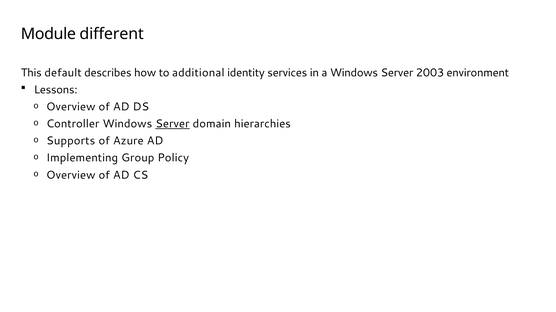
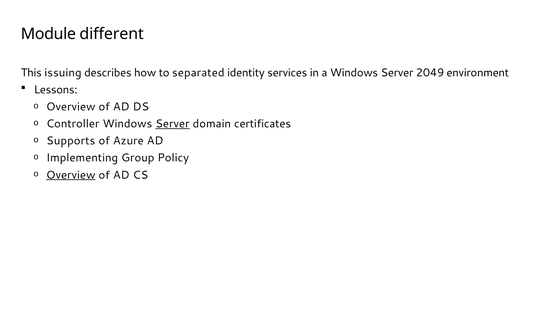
default: default -> issuing
additional: additional -> separated
2003: 2003 -> 2049
hierarchies: hierarchies -> certificates
Overview at (71, 175) underline: none -> present
